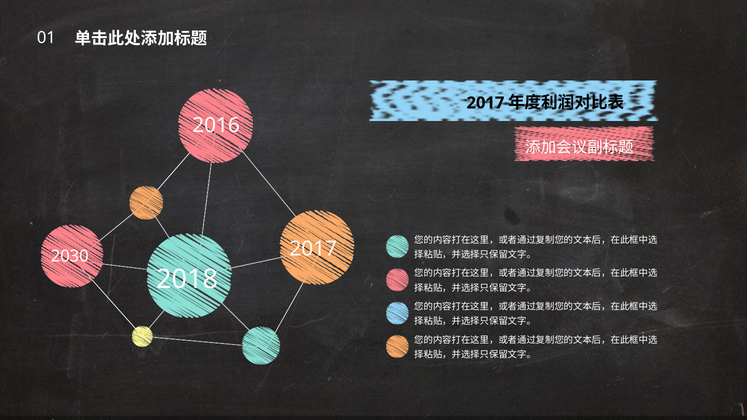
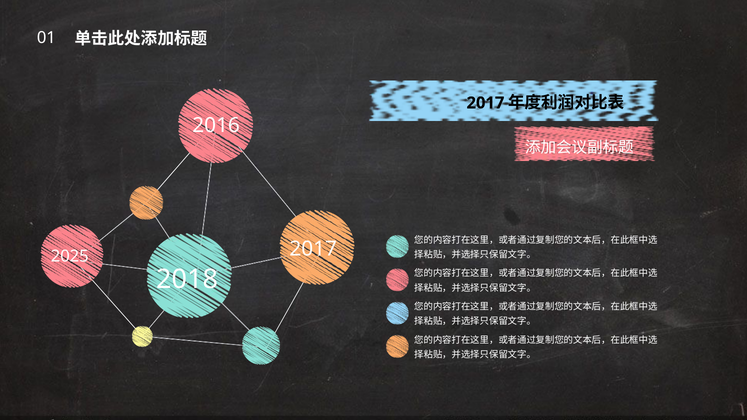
2030: 2030 -> 2025
